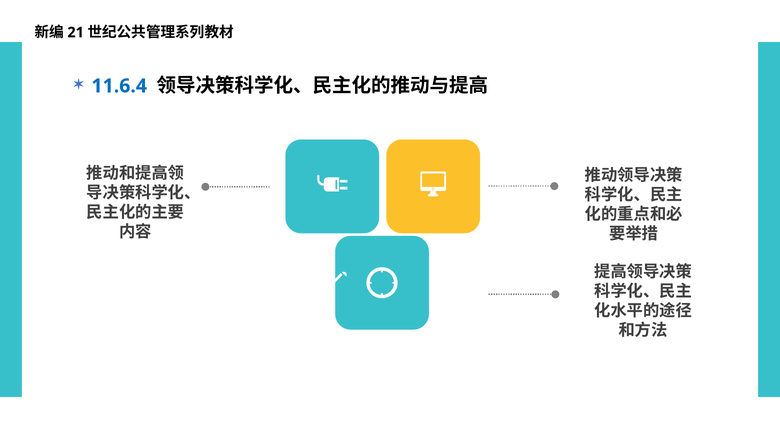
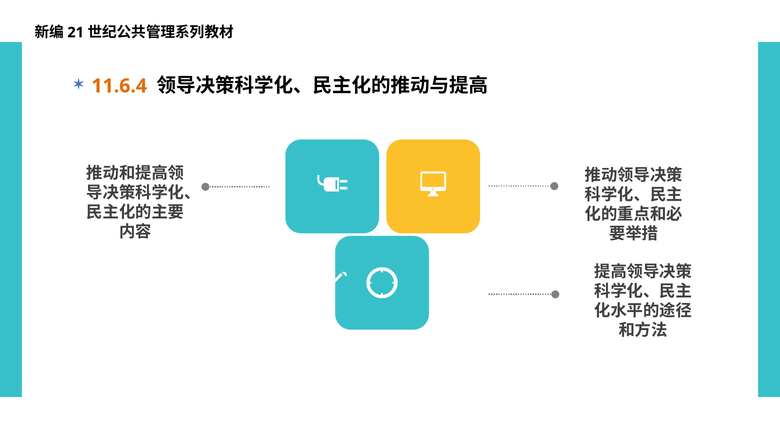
11.6.4 colour: blue -> orange
